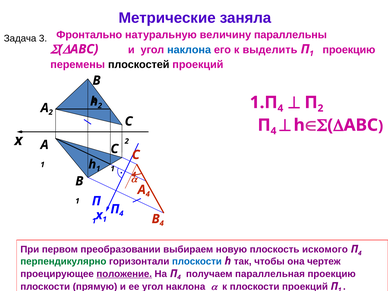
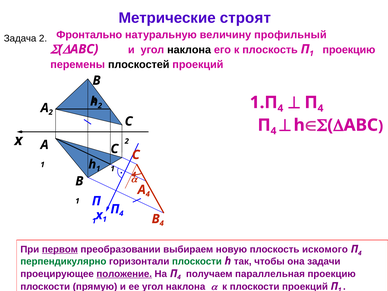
заняла: заняла -> строят
параллельны: параллельны -> профильный
Задача 3: 3 -> 2
наклона at (189, 50) colour: blue -> black
к выделить: выделить -> плоскость
2 at (320, 108): 2 -> 4
первом underline: none -> present
плоскости at (197, 261) colour: blue -> green
чертеж: чертеж -> задачи
